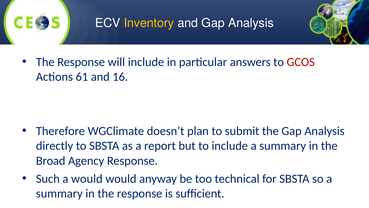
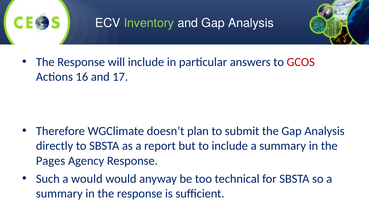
Inventory colour: yellow -> light green
61: 61 -> 16
16: 16 -> 17
Broad: Broad -> Pages
